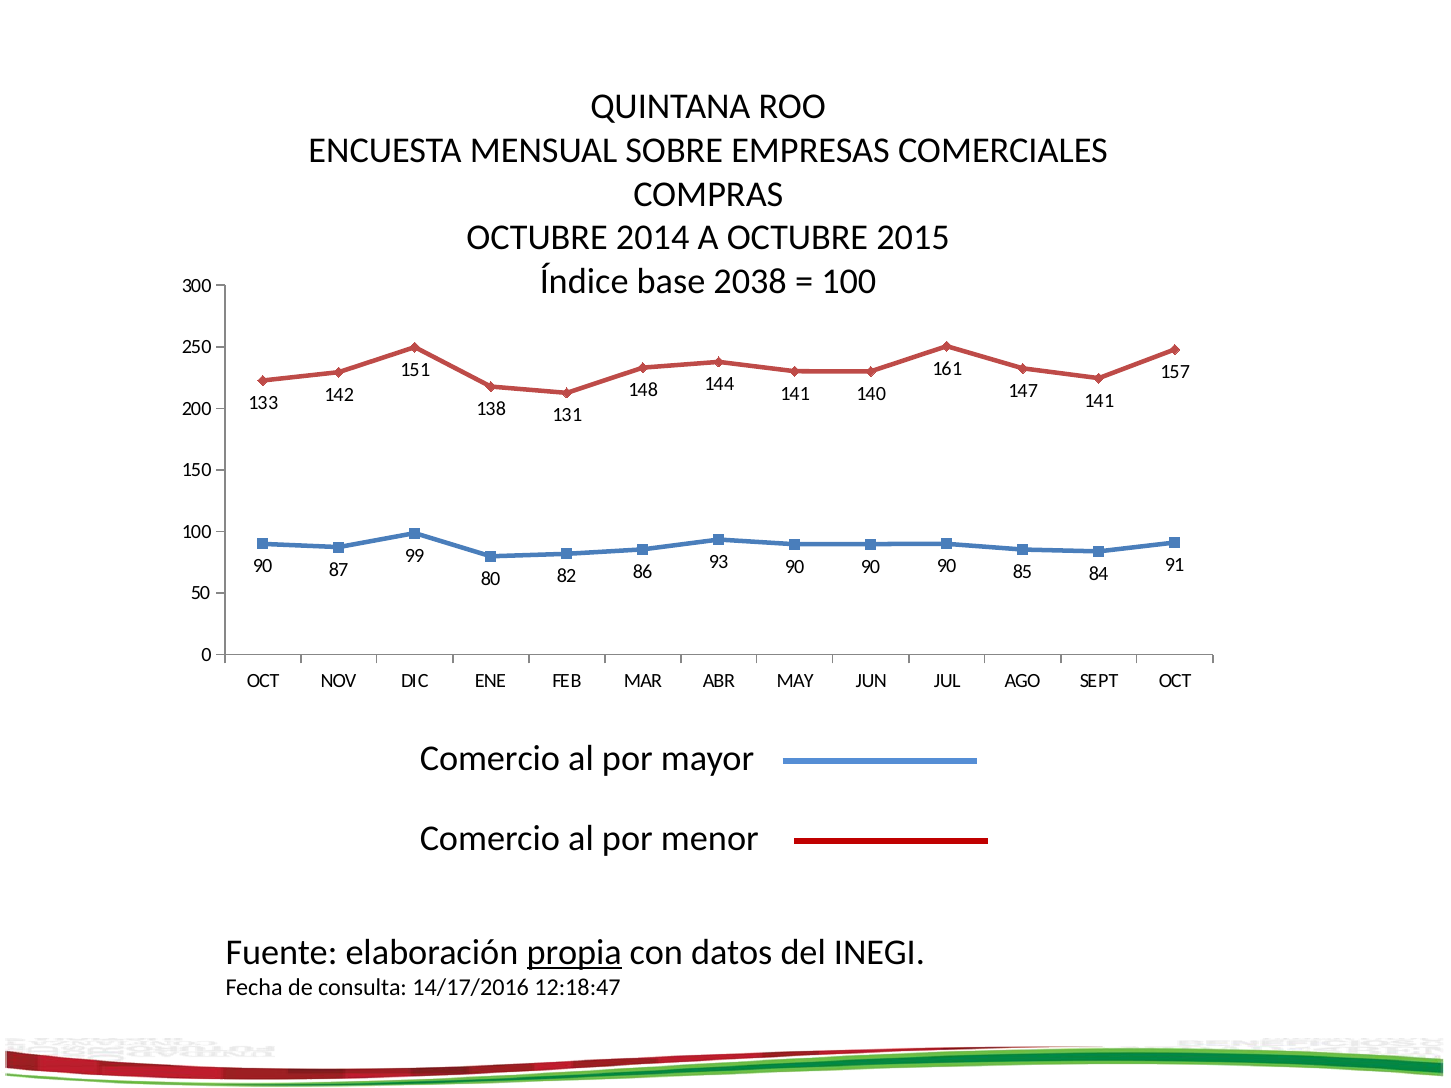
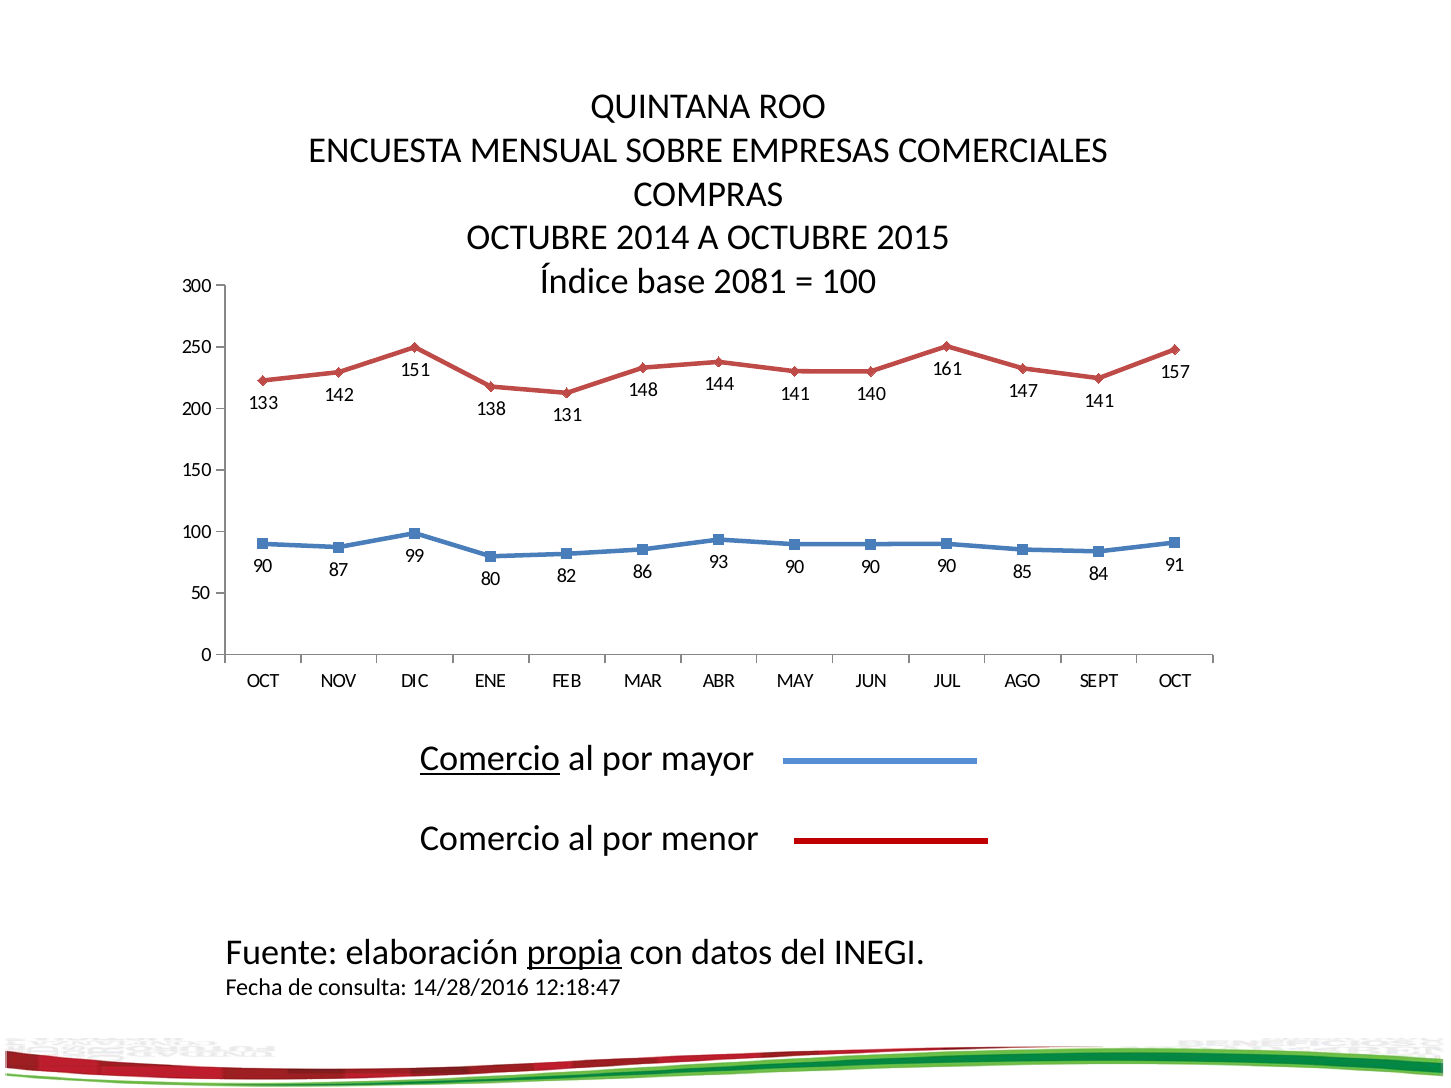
2038: 2038 -> 2081
Comercio at (490, 758) underline: none -> present
14/17/2016: 14/17/2016 -> 14/28/2016
